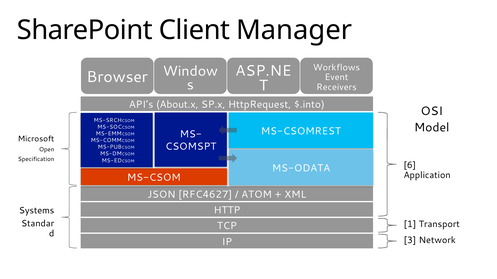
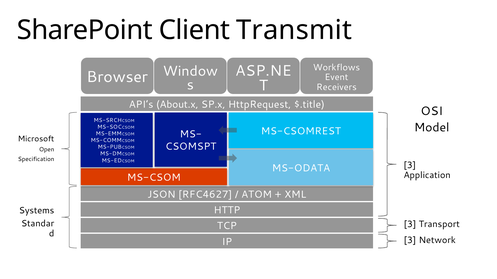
Manager: Manager -> Transmit
$.into: $.into -> $.title
6 at (410, 166): 6 -> 3
1 at (410, 225): 1 -> 3
